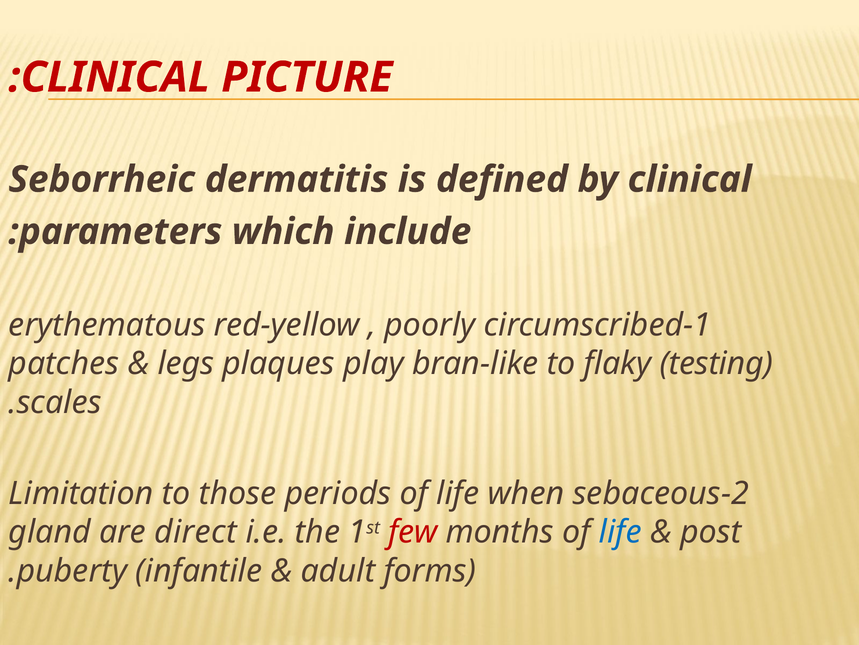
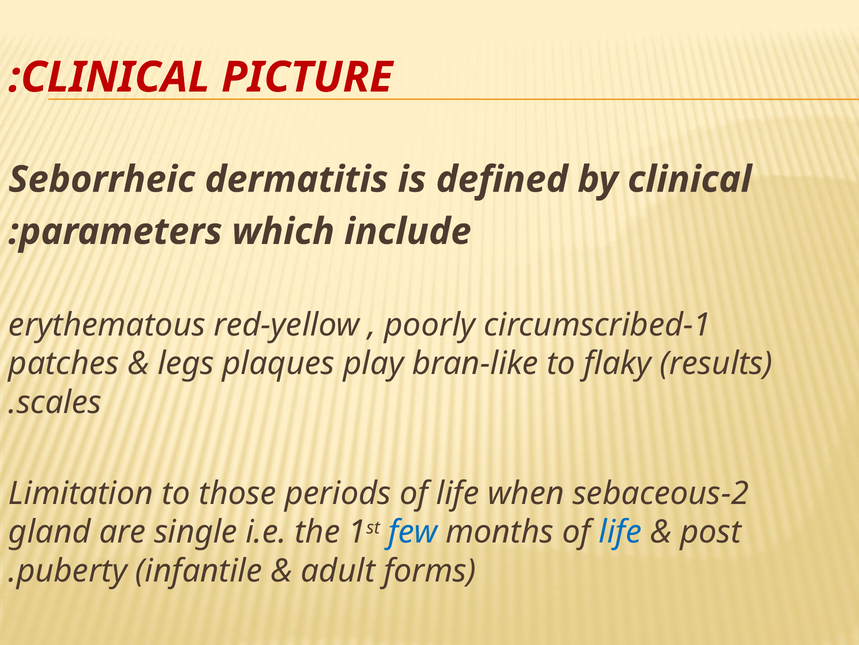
testing: testing -> results
direct: direct -> single
few colour: red -> blue
